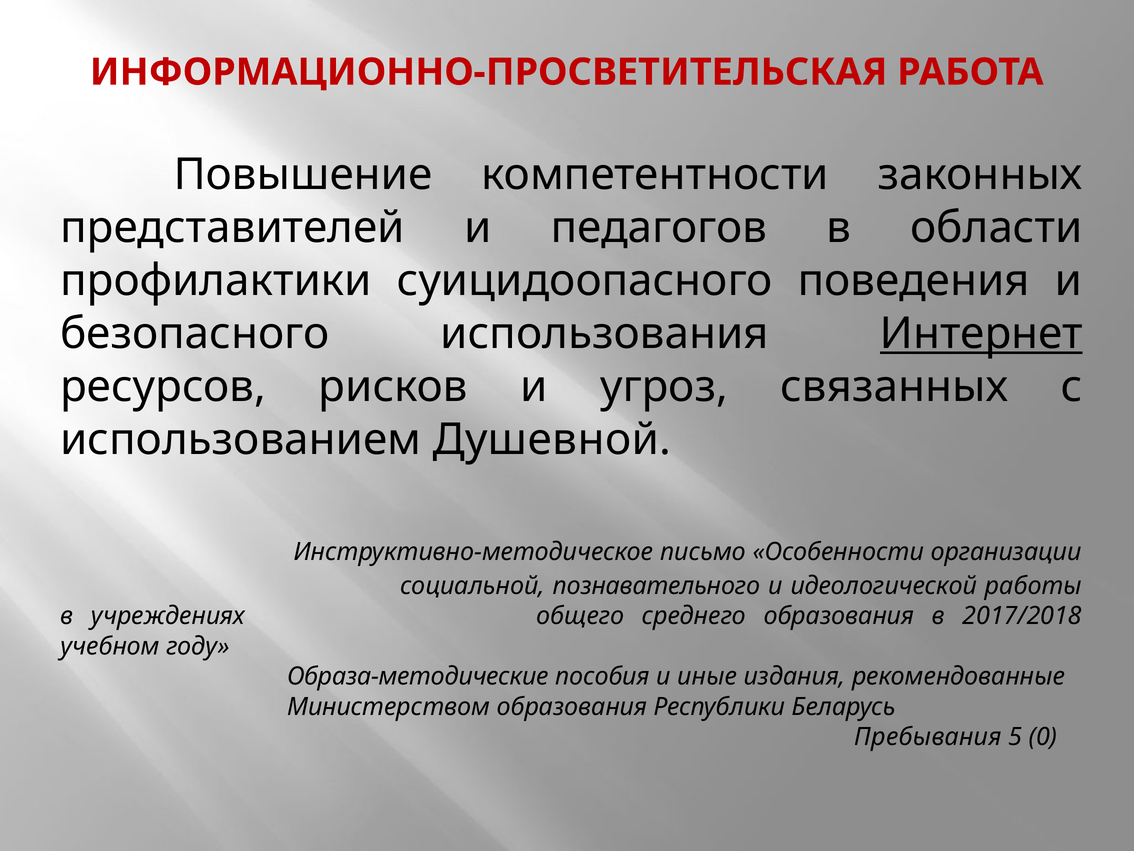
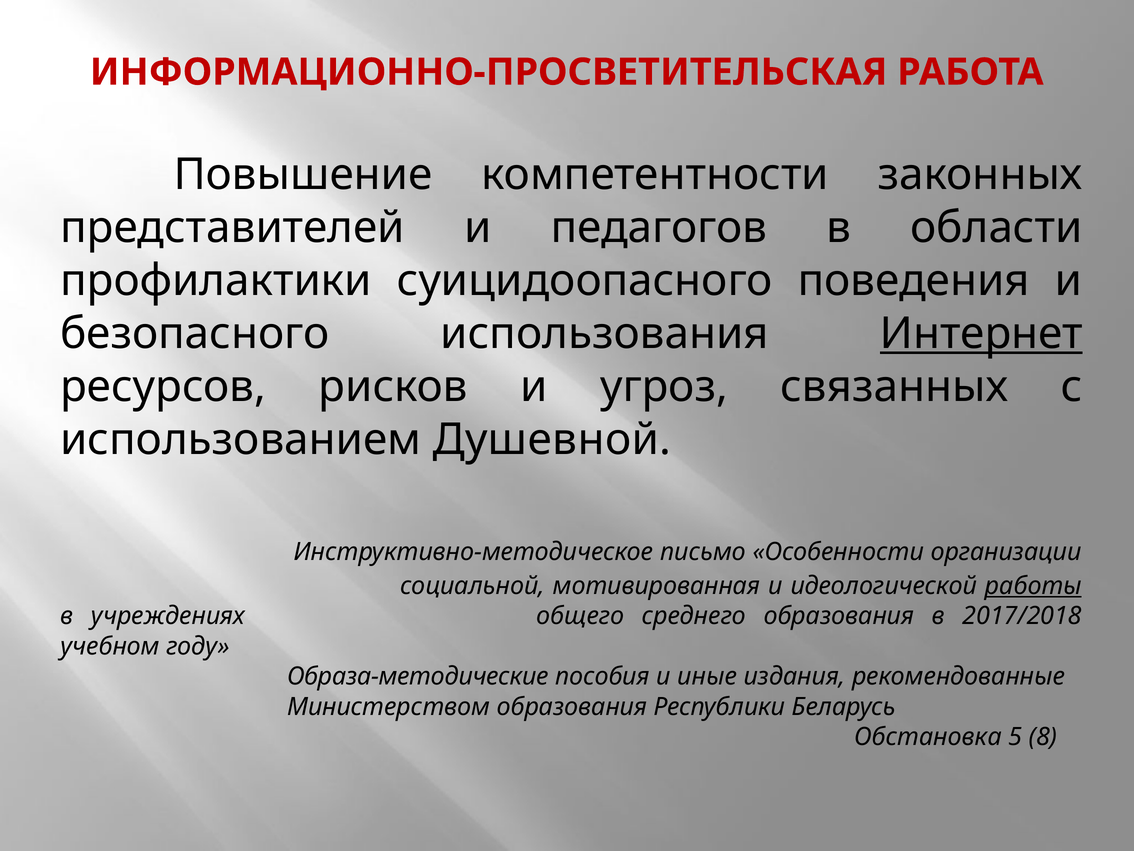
познавательного: познавательного -> мотивированная
работы underline: none -> present
Пребывания: Пребывания -> Обстановка
0: 0 -> 8
